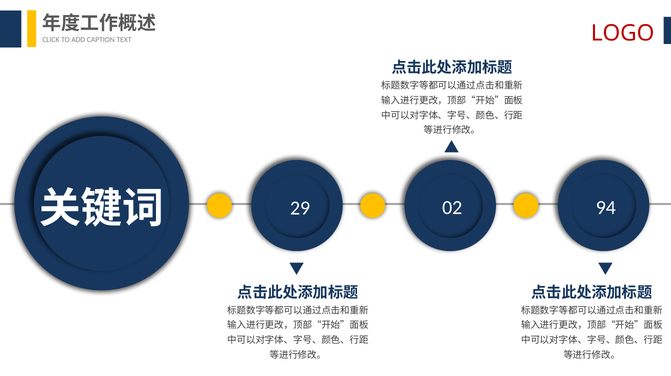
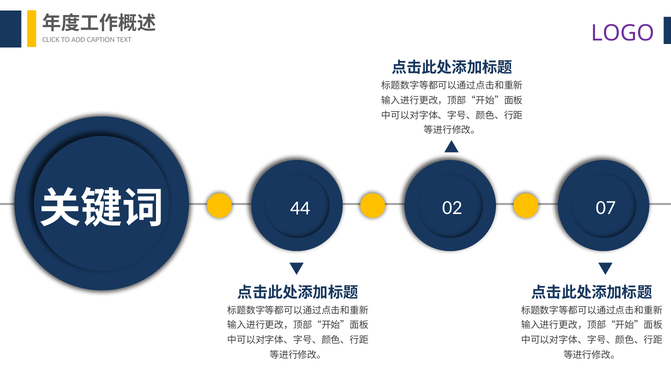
LOGO colour: red -> purple
29: 29 -> 44
94: 94 -> 07
